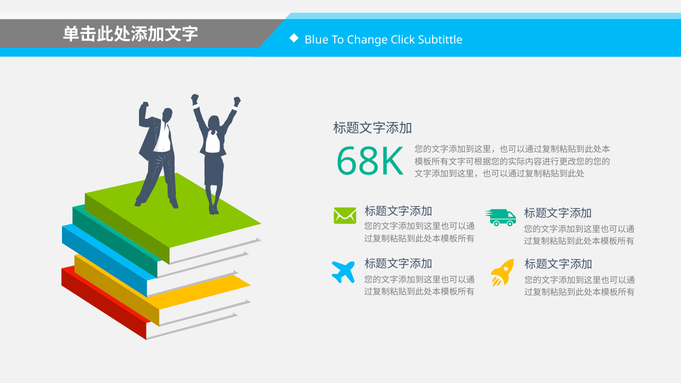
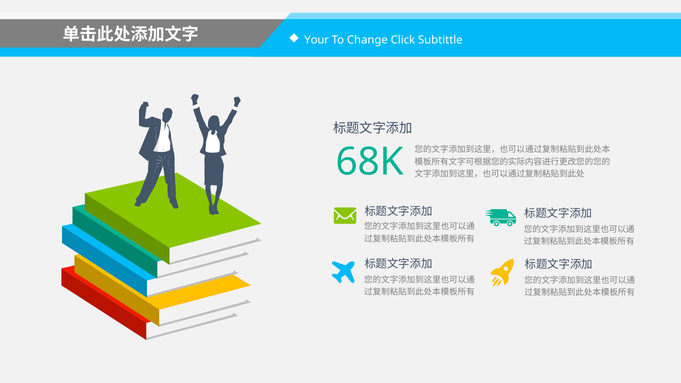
Blue: Blue -> Your
